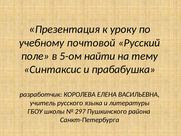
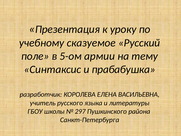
почтовой: почтовой -> сказуемое
найти: найти -> армии
